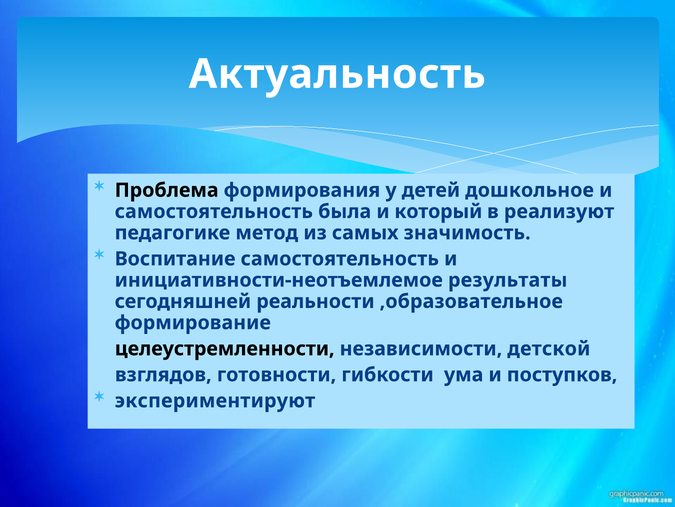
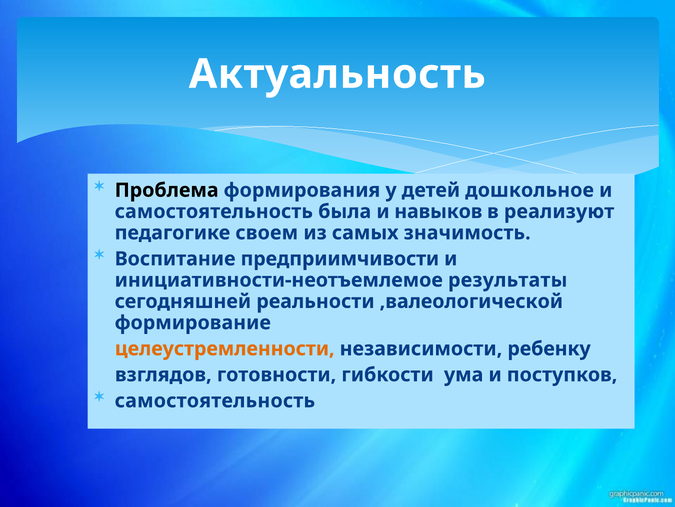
который: который -> навыков
метод: метод -> своем
Воспитание самостоятельность: самостоятельность -> предприимчивости
,образовательное: ,образовательное -> ,валеологической
целеустремленности colour: black -> orange
детской: детской -> ребенку
экспериментируют at (215, 400): экспериментируют -> самостоятельность
